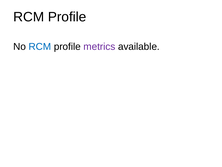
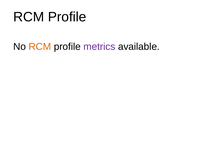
RCM at (40, 47) colour: blue -> orange
